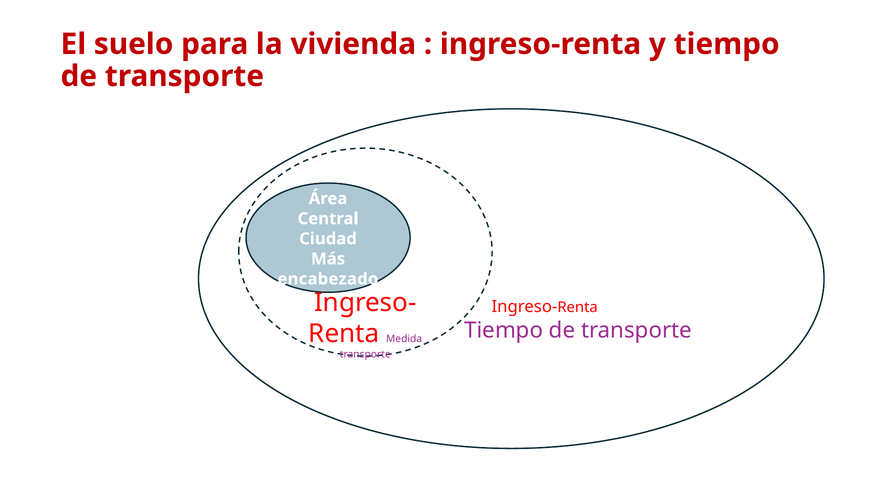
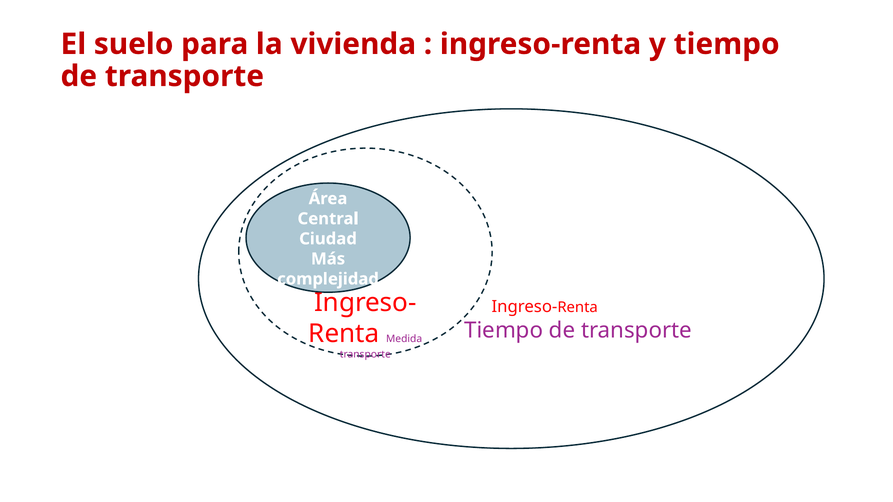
encabezado: encabezado -> complejidad
